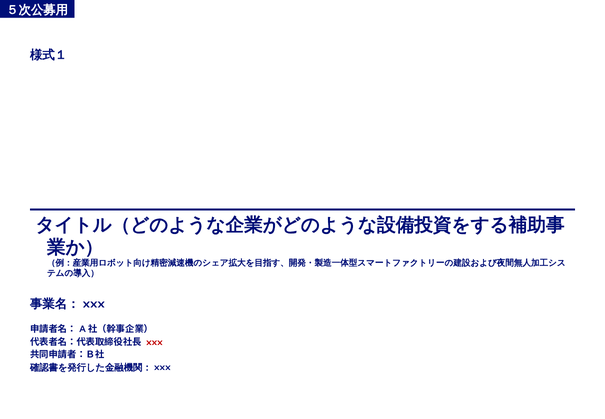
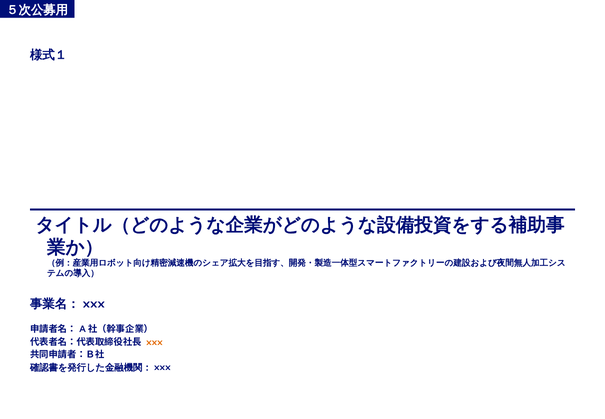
xxx colour: red -> orange
